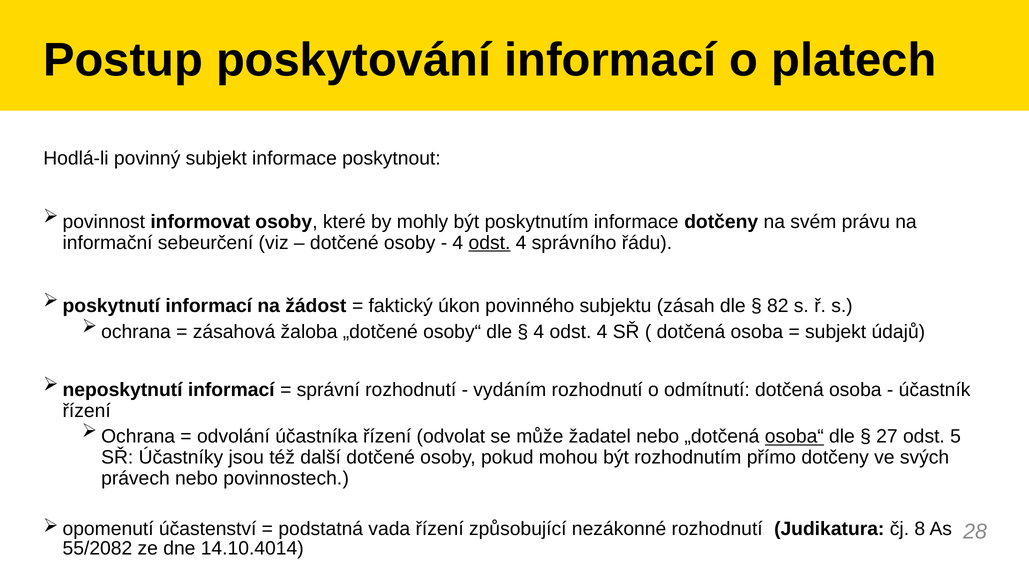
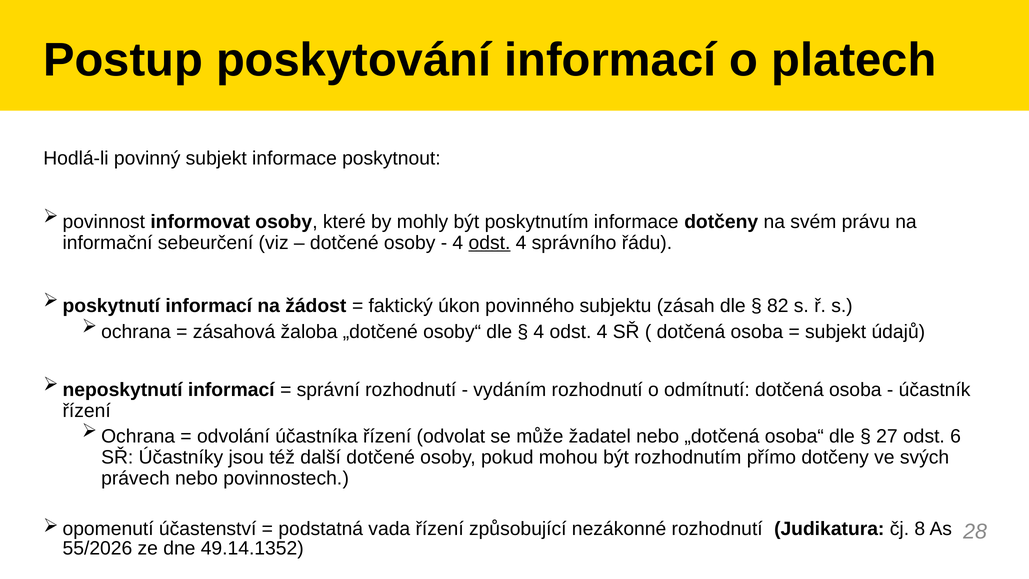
osoba“ underline: present -> none
5: 5 -> 6
55/2082: 55/2082 -> 55/2026
14.10.4014: 14.10.4014 -> 49.14.1352
